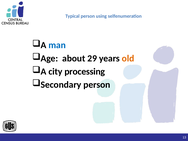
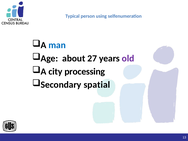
29: 29 -> 27
old colour: orange -> purple
Secondary person: person -> spatial
